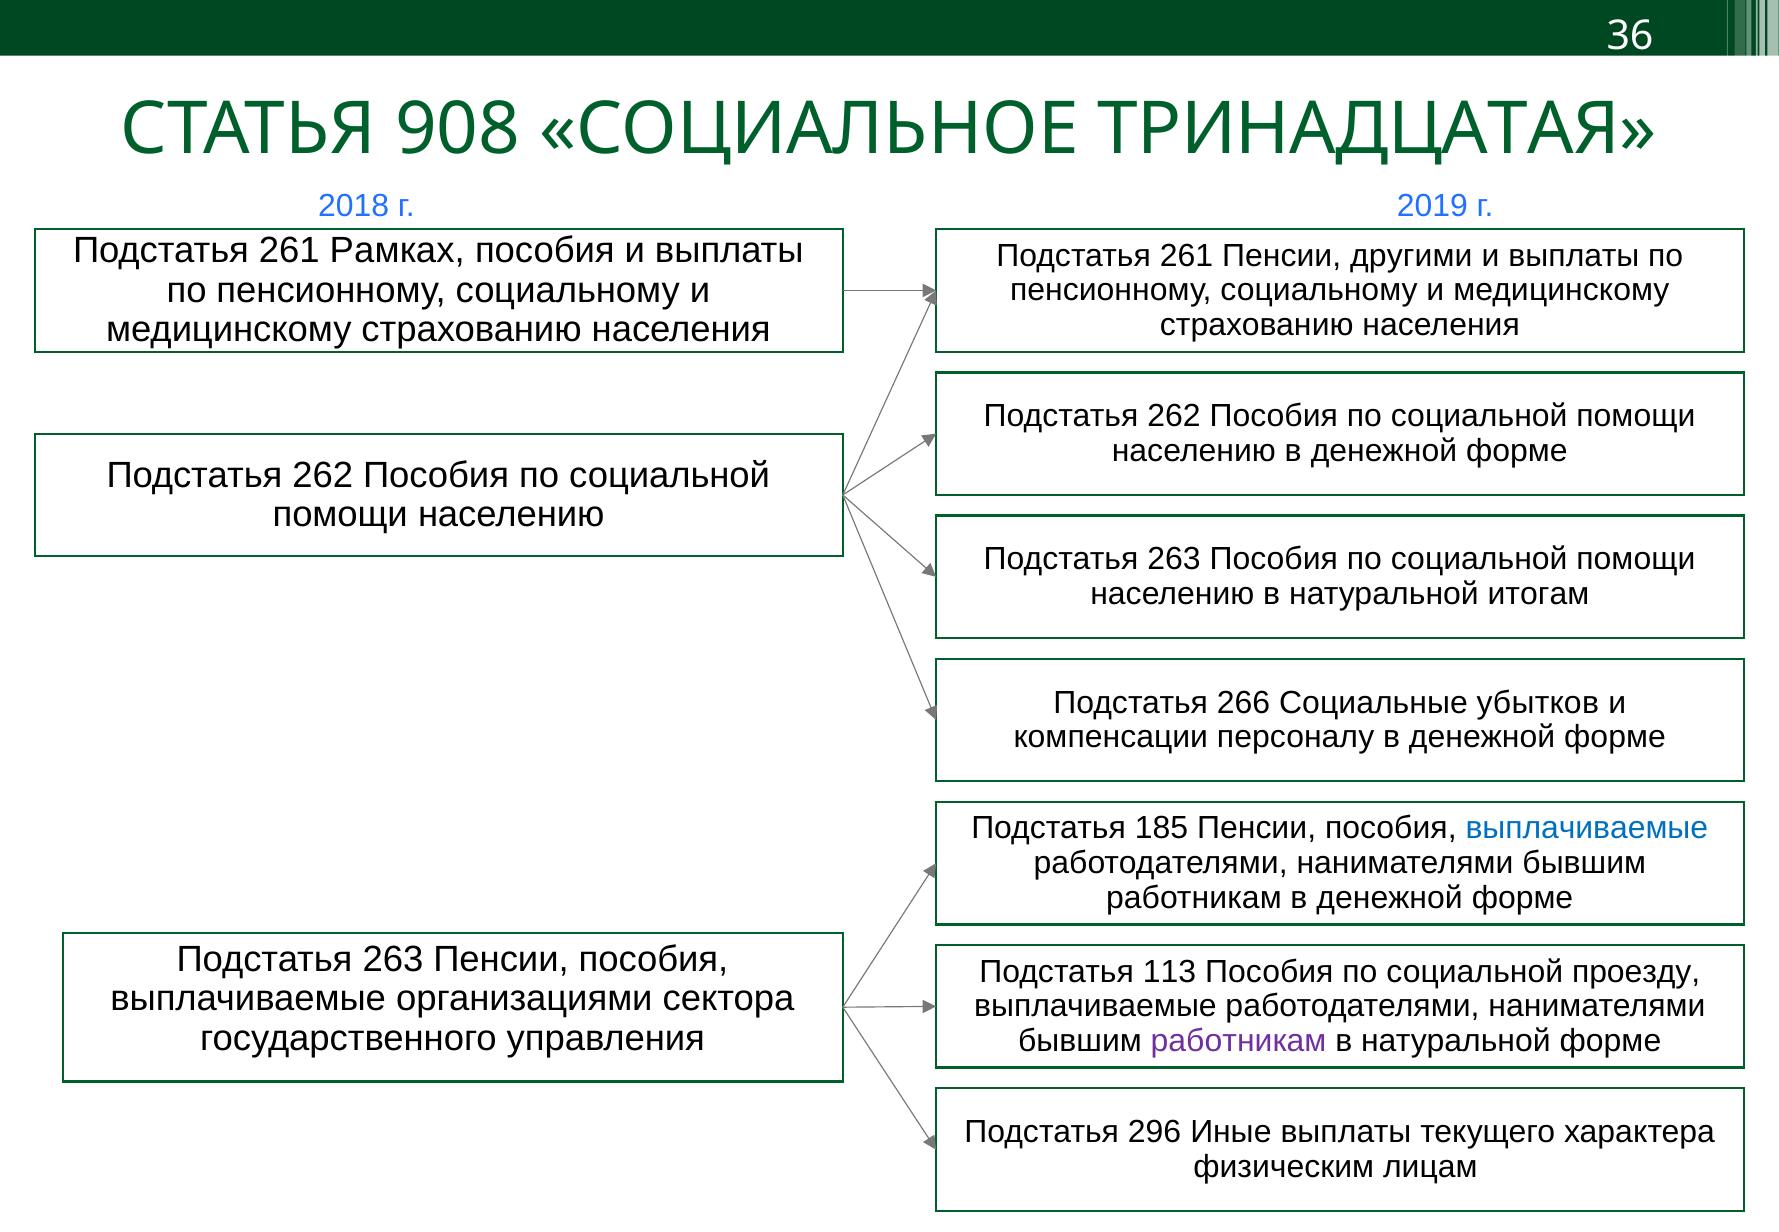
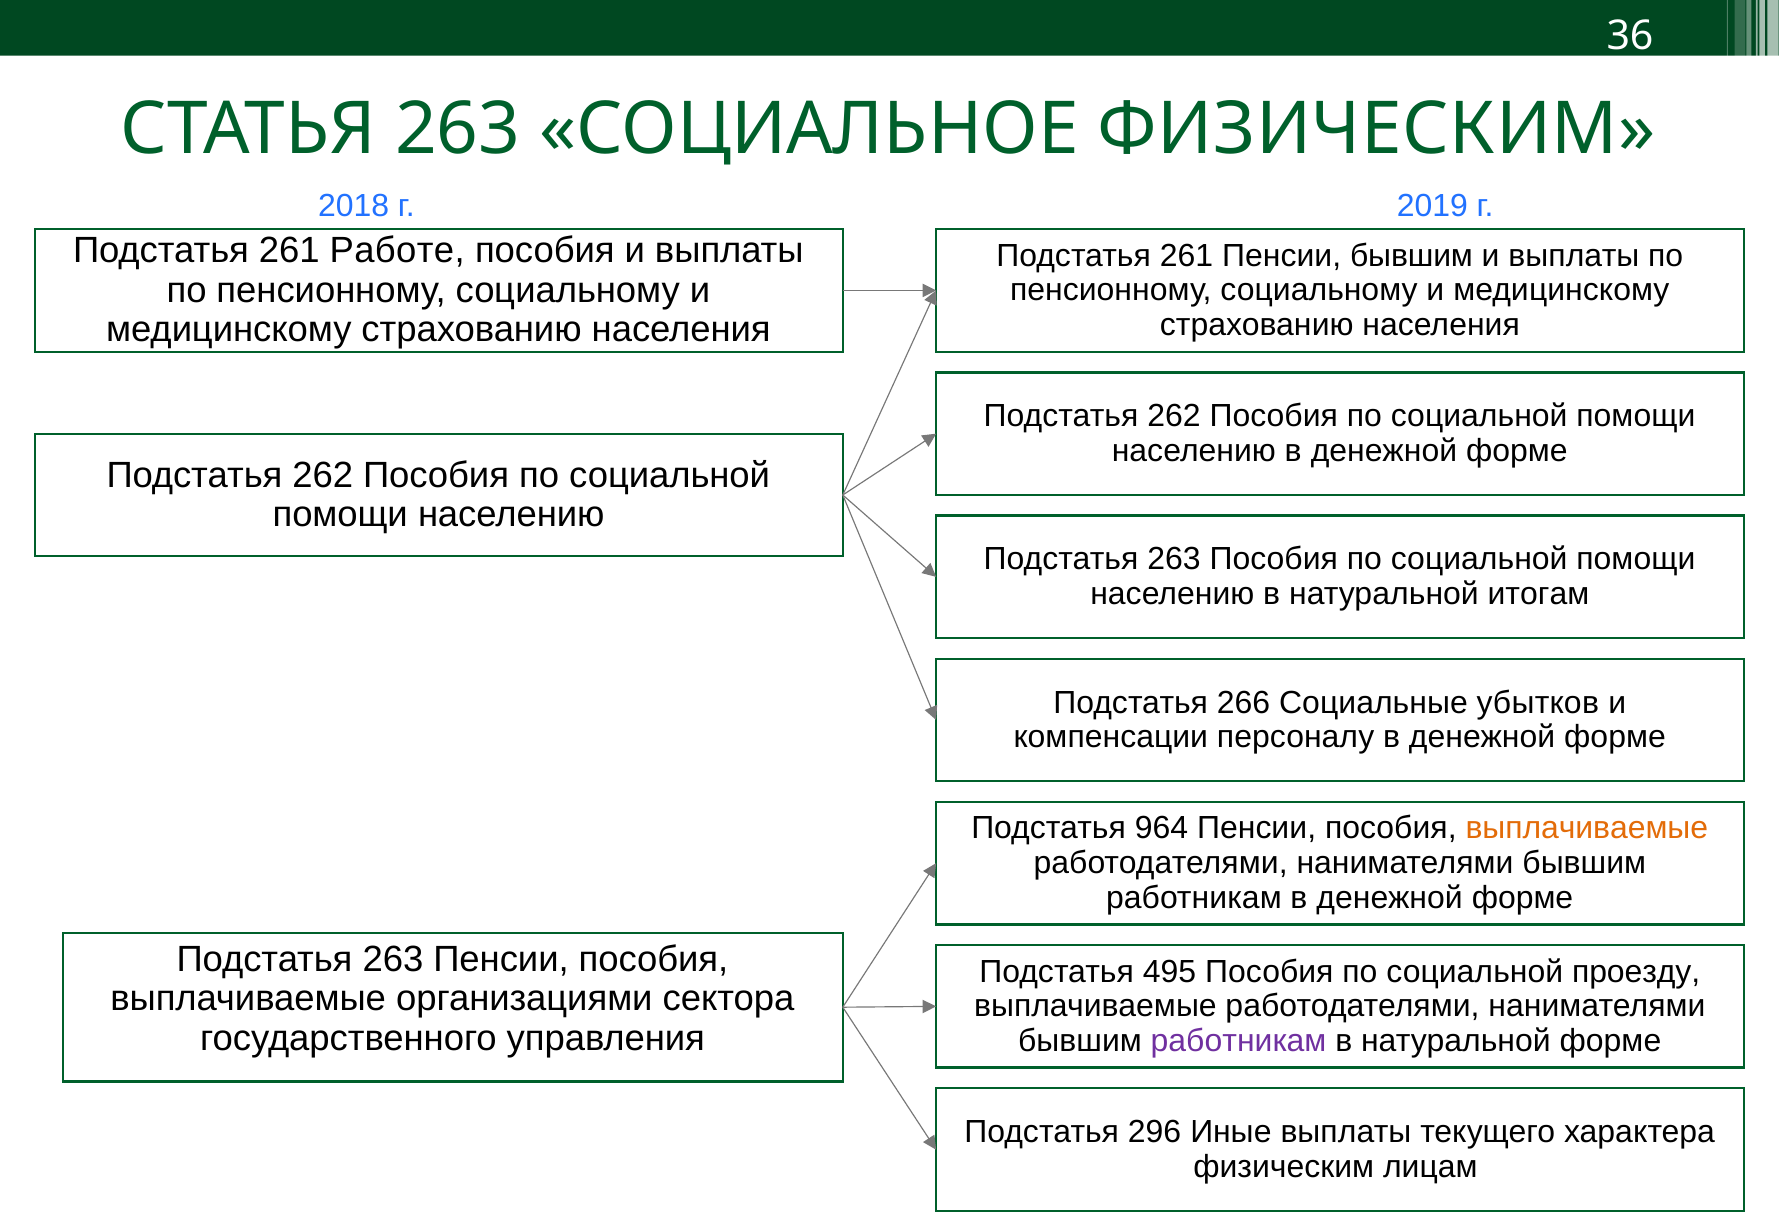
СТАТЬЯ 908: 908 -> 263
СОЦИАЛЬНОЕ ТРИНАДЦАТАЯ: ТРИНАДЦАТАЯ -> ФИЗИЧЕСКИМ
Рамках: Рамках -> Работе
Пенсии другими: другими -> бывшим
185: 185 -> 964
выплачиваемые at (1587, 828) colour: blue -> orange
113: 113 -> 495
